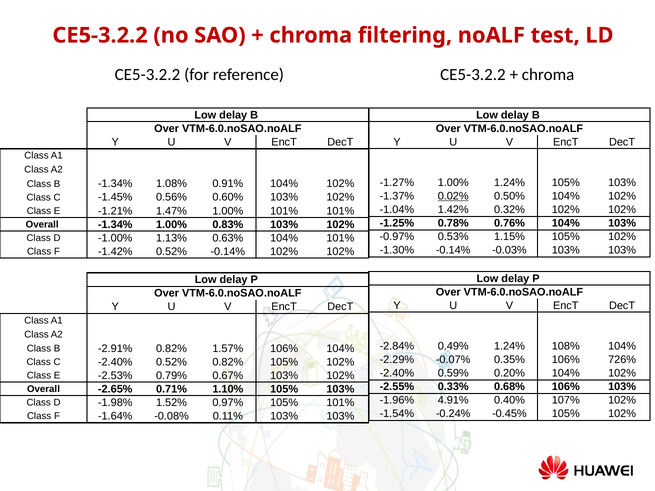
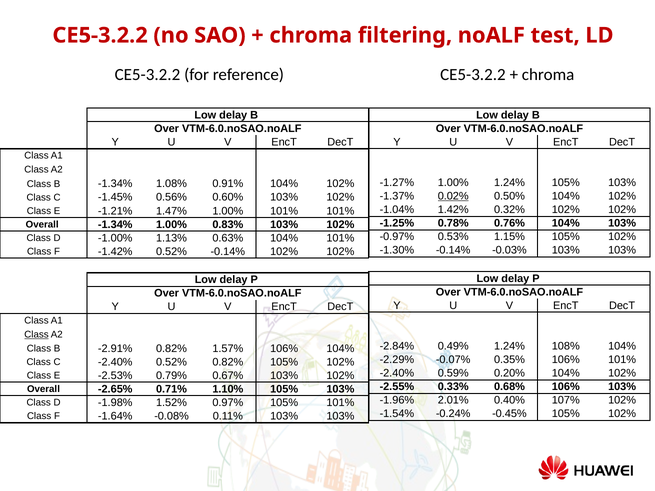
Class at (36, 335) underline: none -> present
106% 726%: 726% -> 101%
4.91%: 4.91% -> 2.01%
